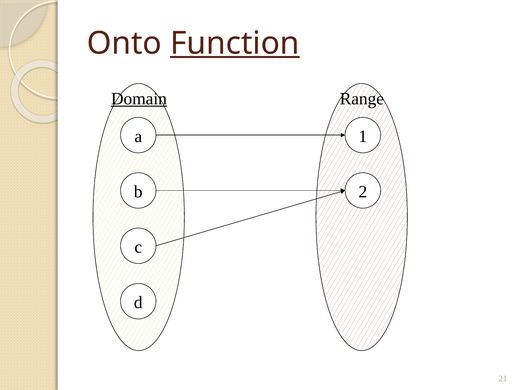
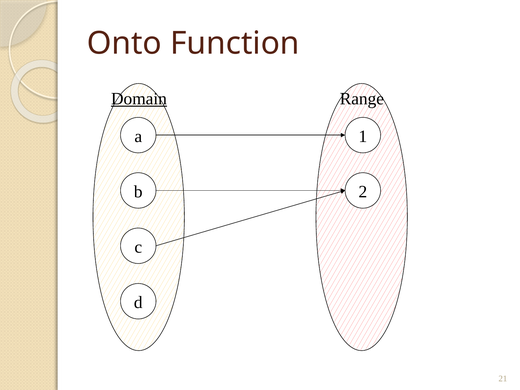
Function underline: present -> none
